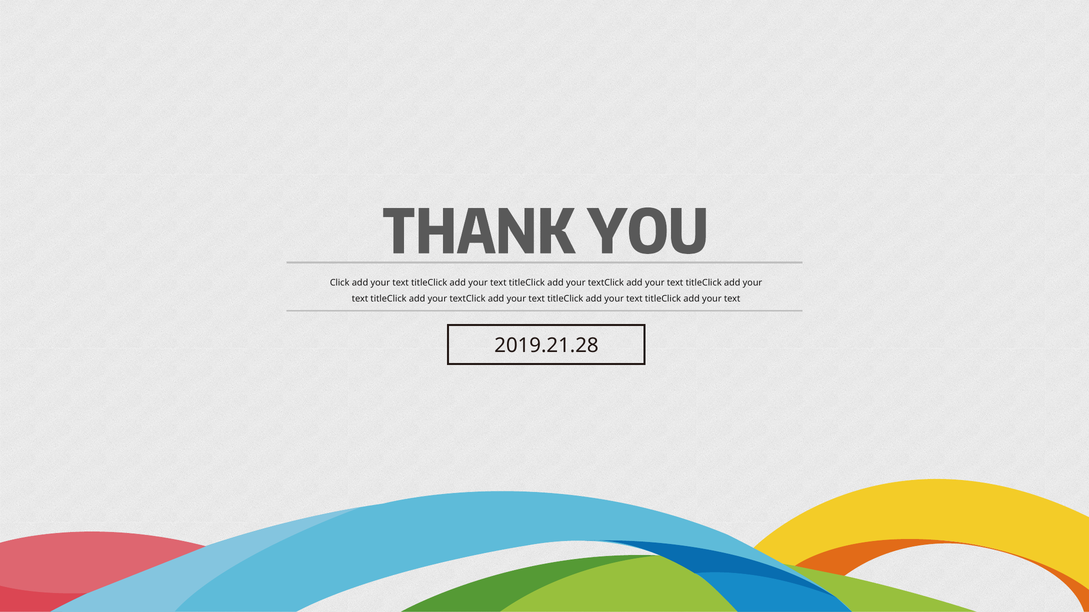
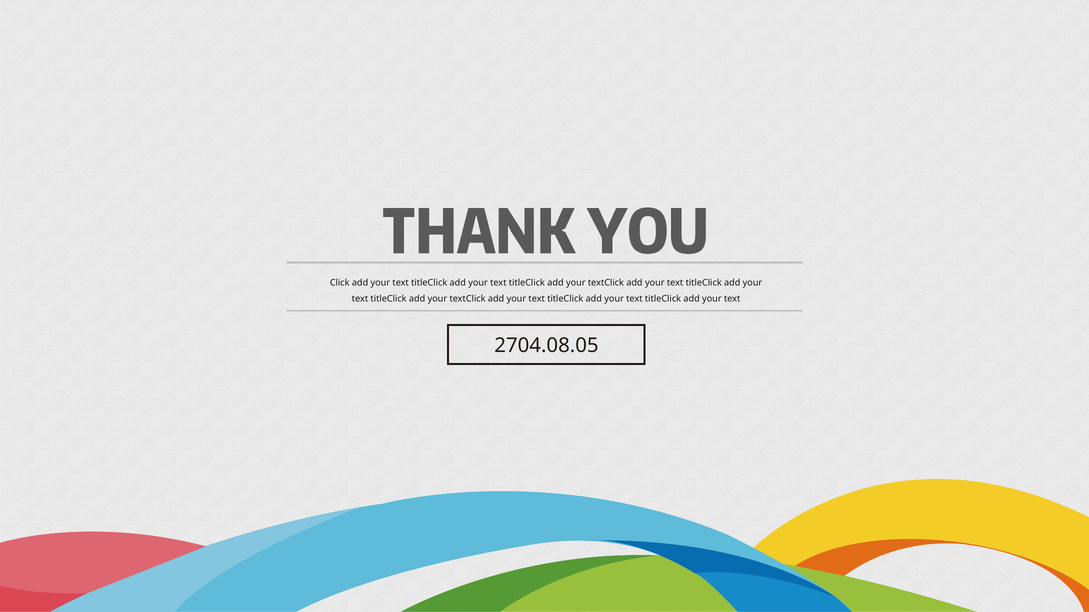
2019.21.28: 2019.21.28 -> 2704.08.05
